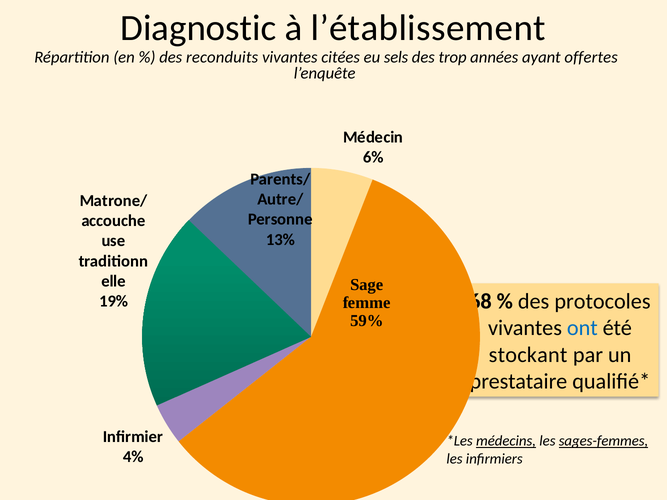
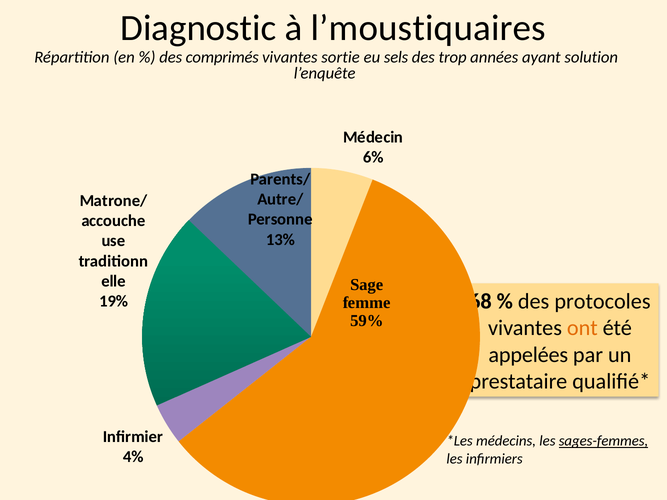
l’établissement: l’établissement -> l’moustiquaires
reconduits: reconduits -> comprimés
citées: citées -> sortie
offertes: offertes -> solution
ont colour: blue -> orange
stockant: stockant -> appelées
médecins underline: present -> none
